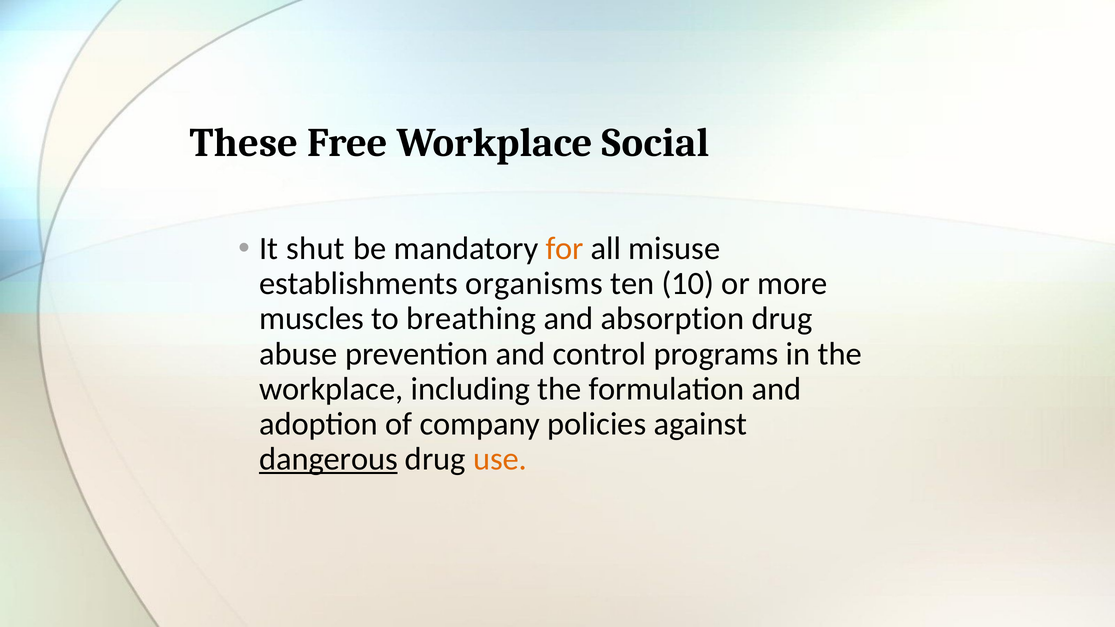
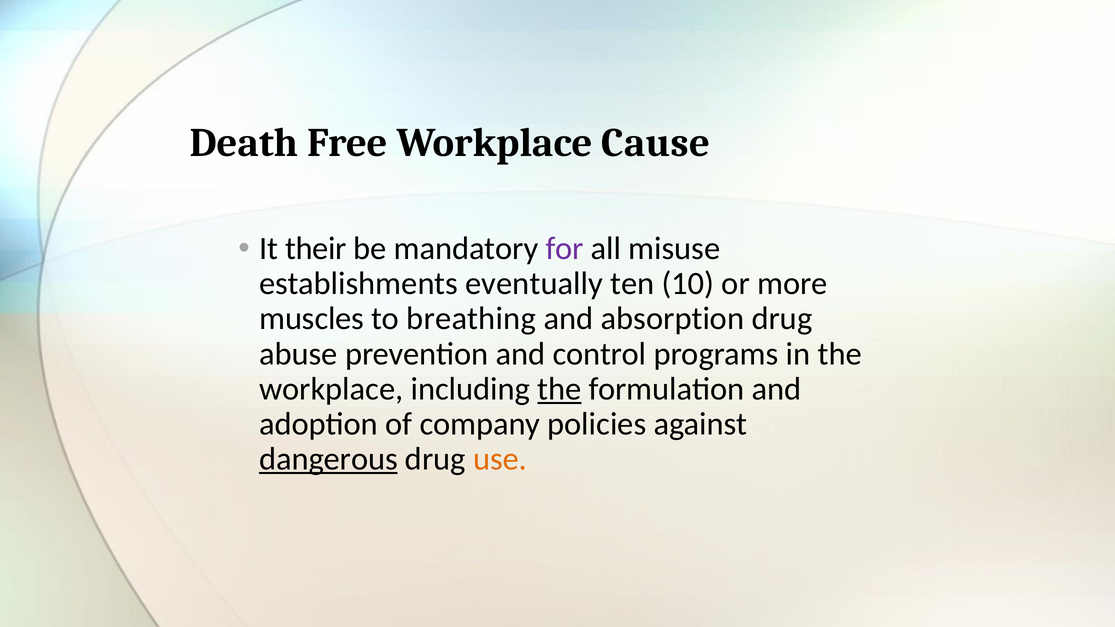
These: These -> Death
Social: Social -> Cause
shut: shut -> their
for colour: orange -> purple
organisms: organisms -> eventually
the at (559, 389) underline: none -> present
